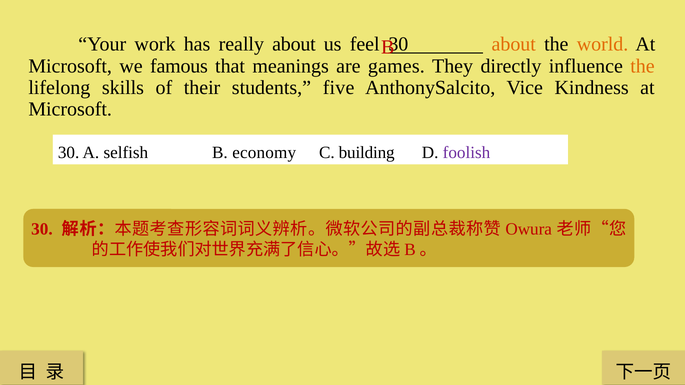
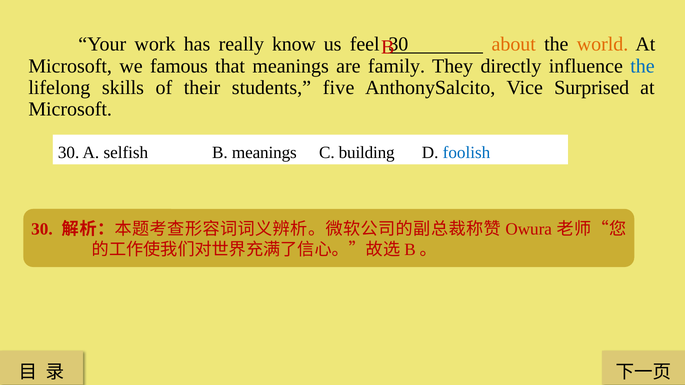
really about: about -> know
games: games -> family
the at (643, 66) colour: orange -> blue
Kindness: Kindness -> Surprised
B economy: economy -> meanings
foolish colour: purple -> blue
